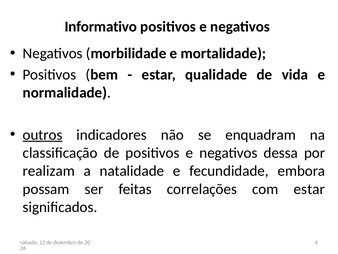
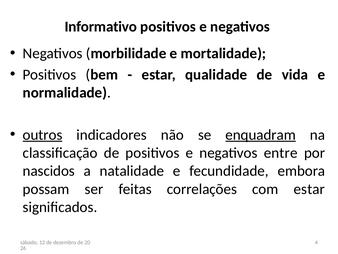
enquadram underline: none -> present
dessa: dessa -> entre
realizam: realizam -> nascidos
